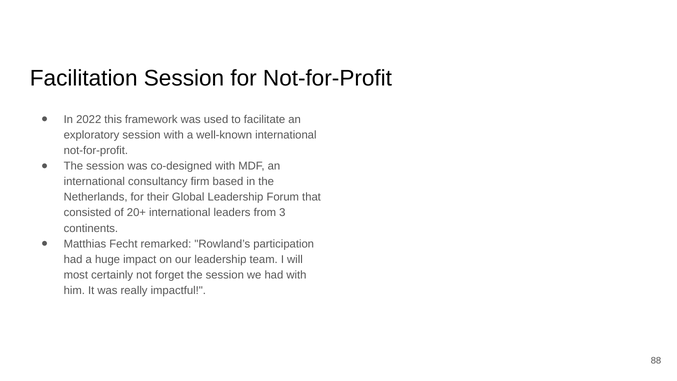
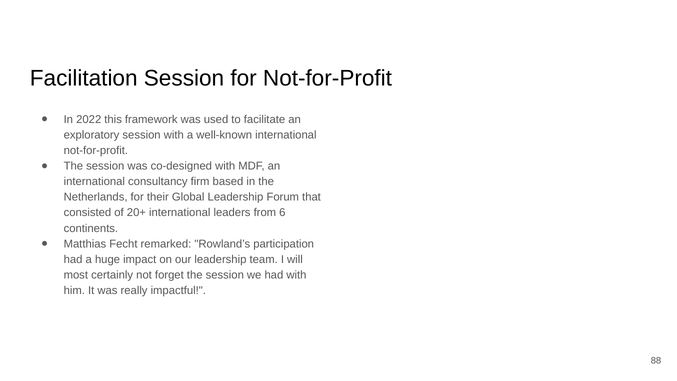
3: 3 -> 6
